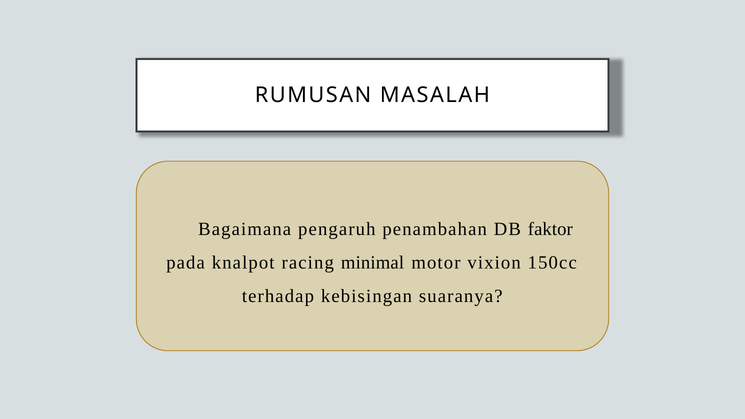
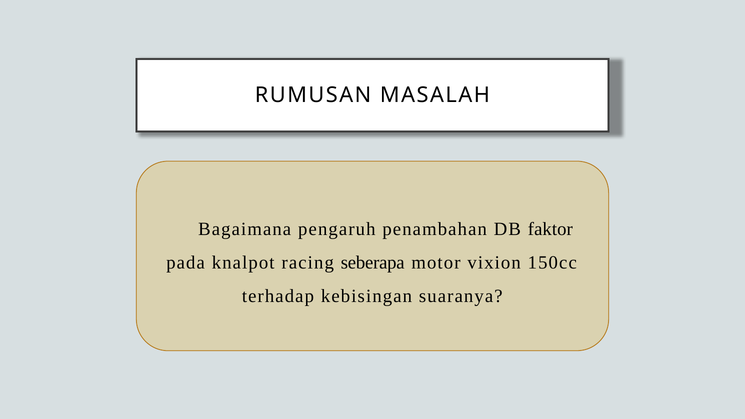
minimal: minimal -> seberapa
